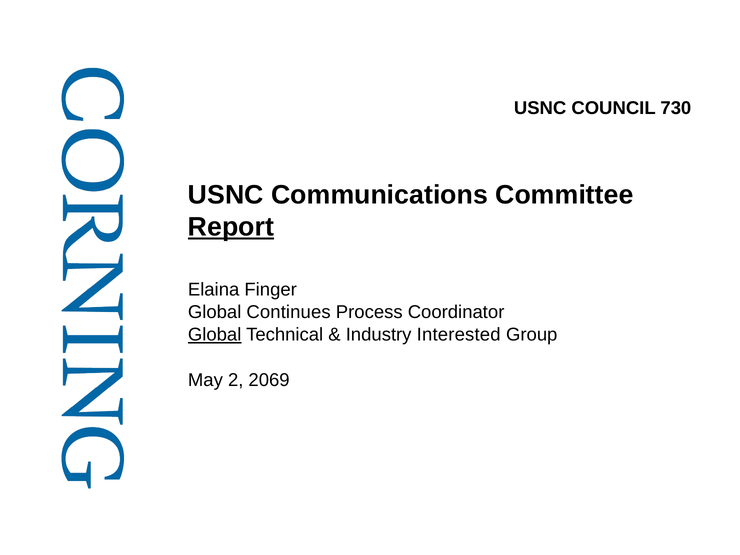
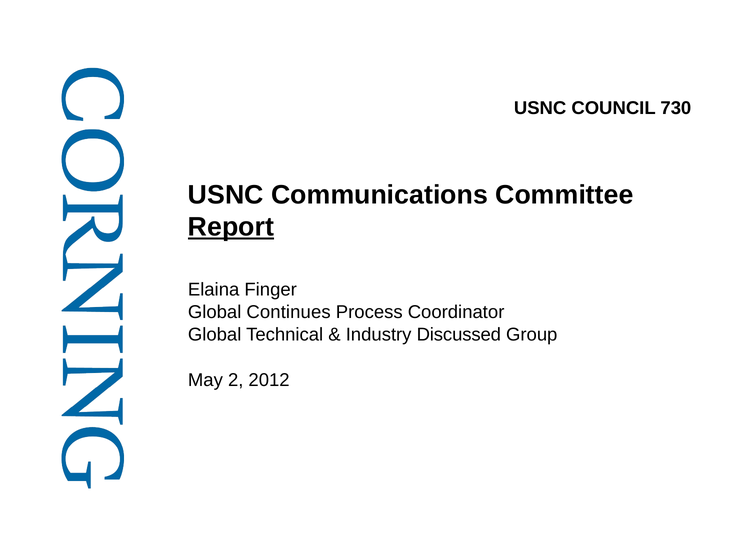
Global at (215, 335) underline: present -> none
Interested: Interested -> Discussed
2069: 2069 -> 2012
